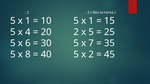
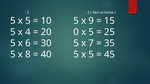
1 at (28, 21): 1 -> 5
10 5 х 1: 1 -> 9
20 2: 2 -> 0
40 5 х 2: 2 -> 5
